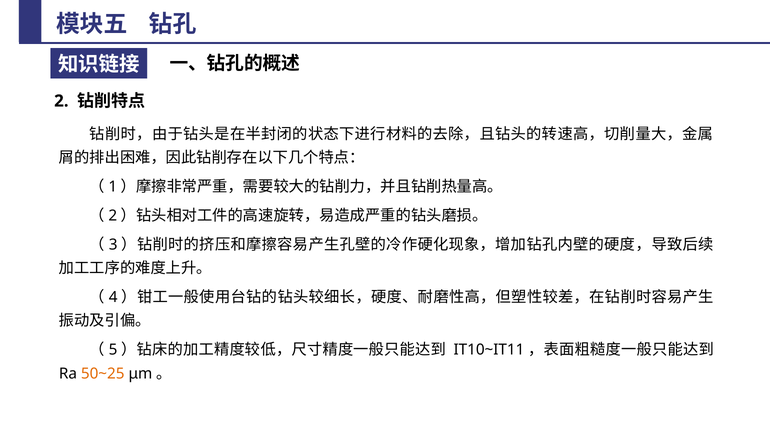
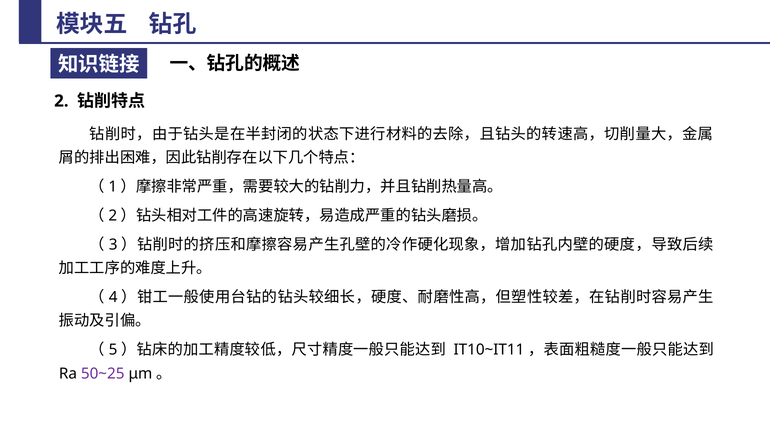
50~25 colour: orange -> purple
